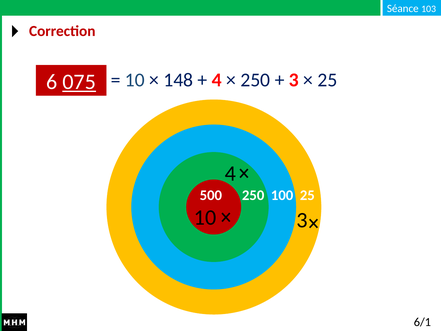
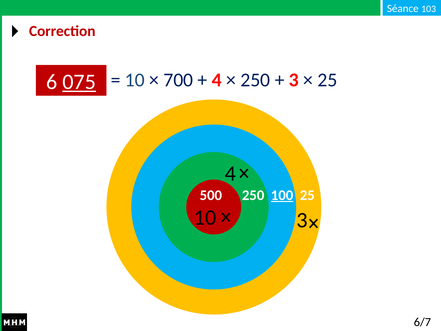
148: 148 -> 700
100 underline: none -> present
6/1: 6/1 -> 6/7
